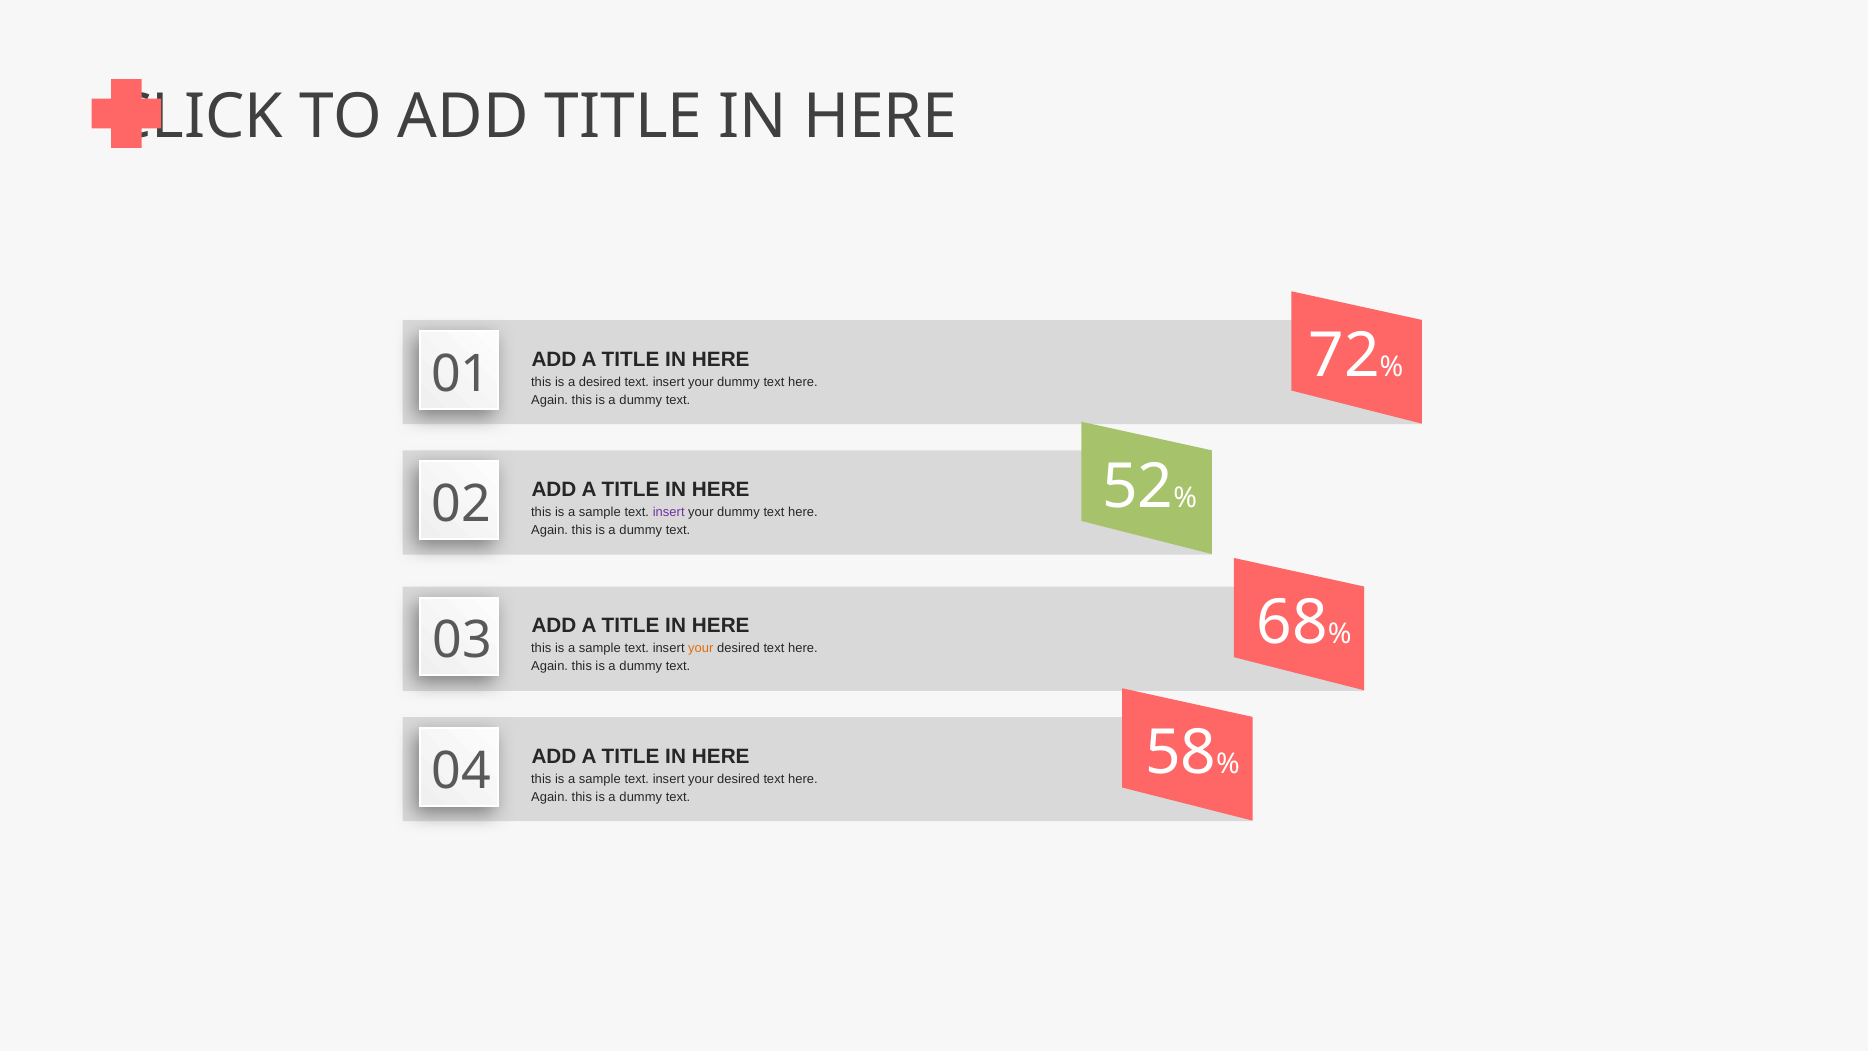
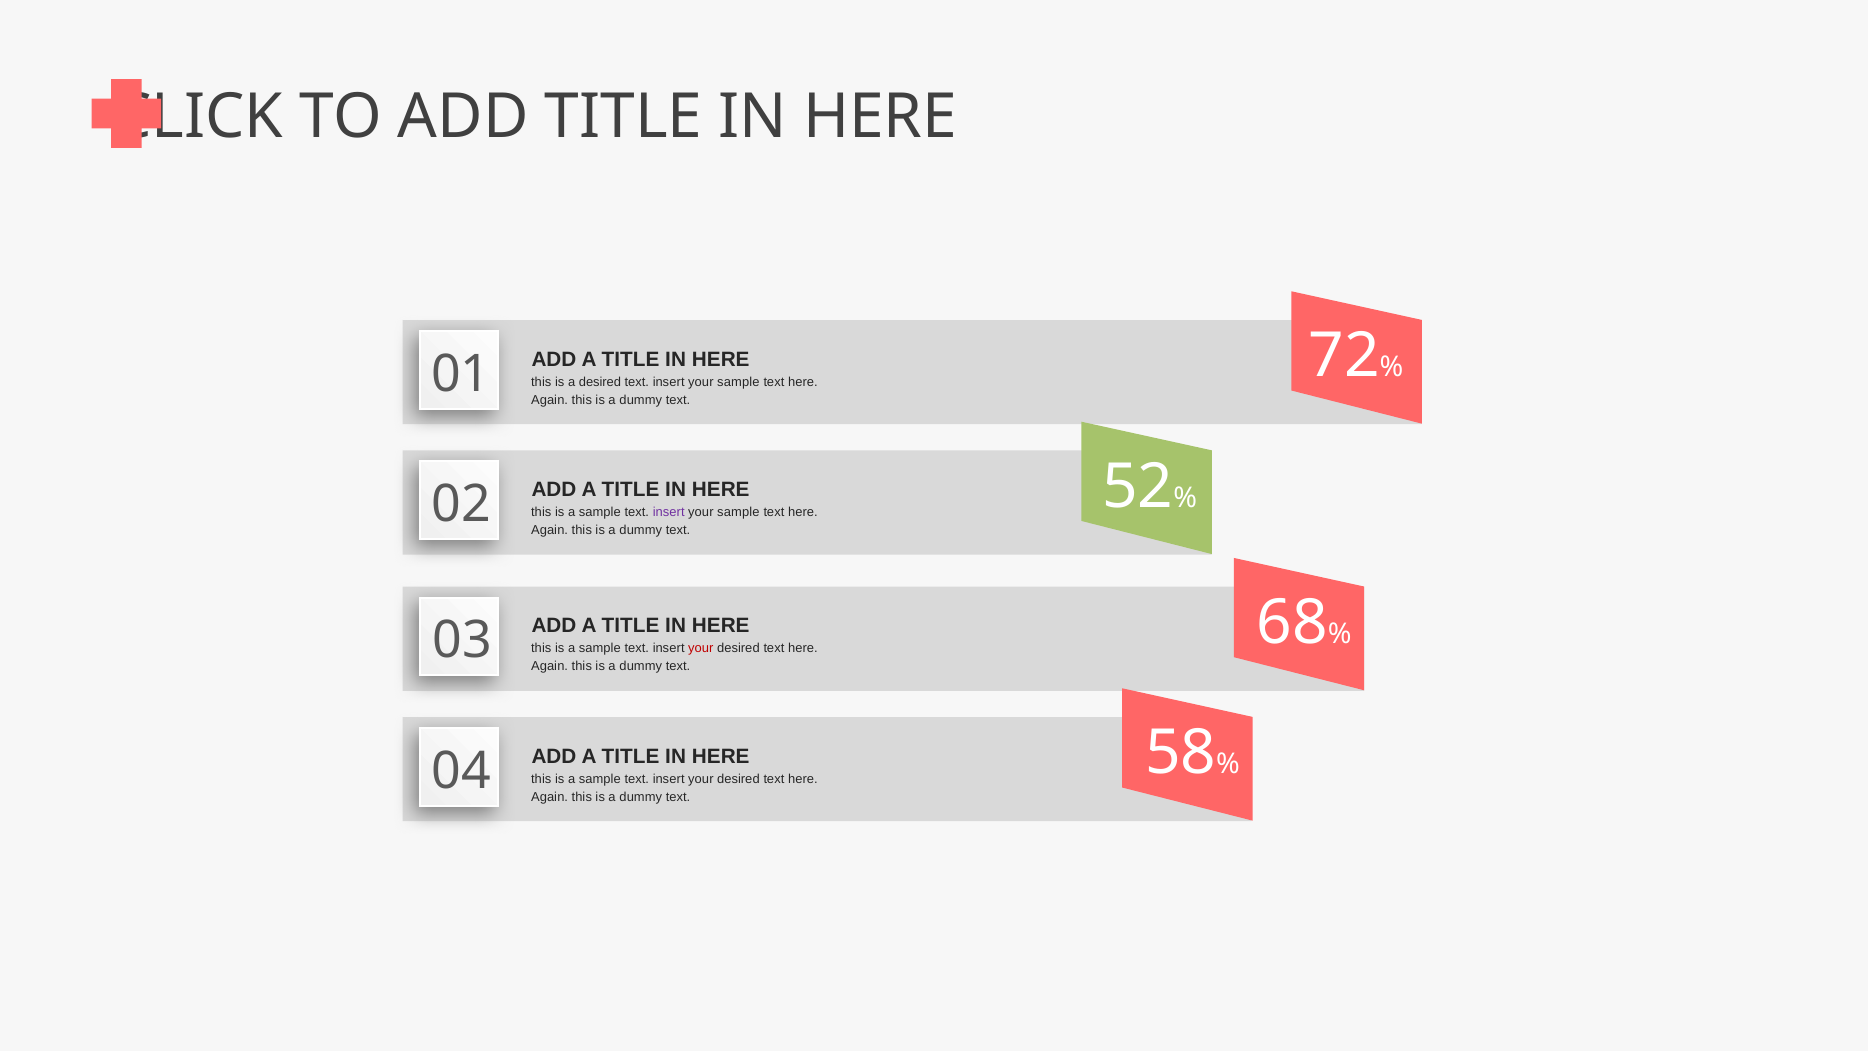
dummy at (738, 382): dummy -> sample
dummy at (738, 512): dummy -> sample
your at (701, 648) colour: orange -> red
